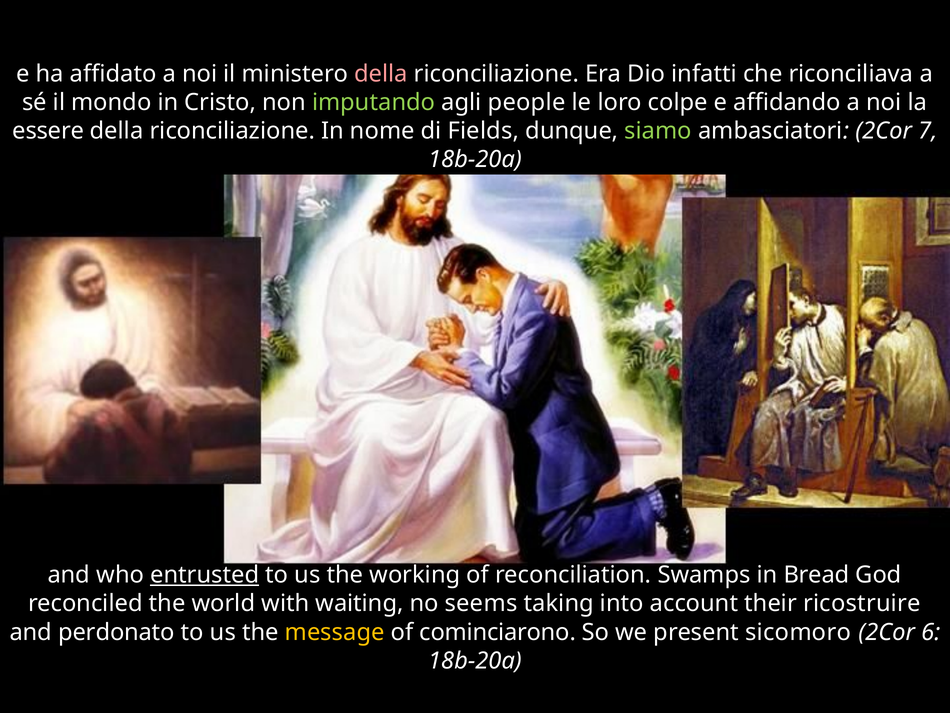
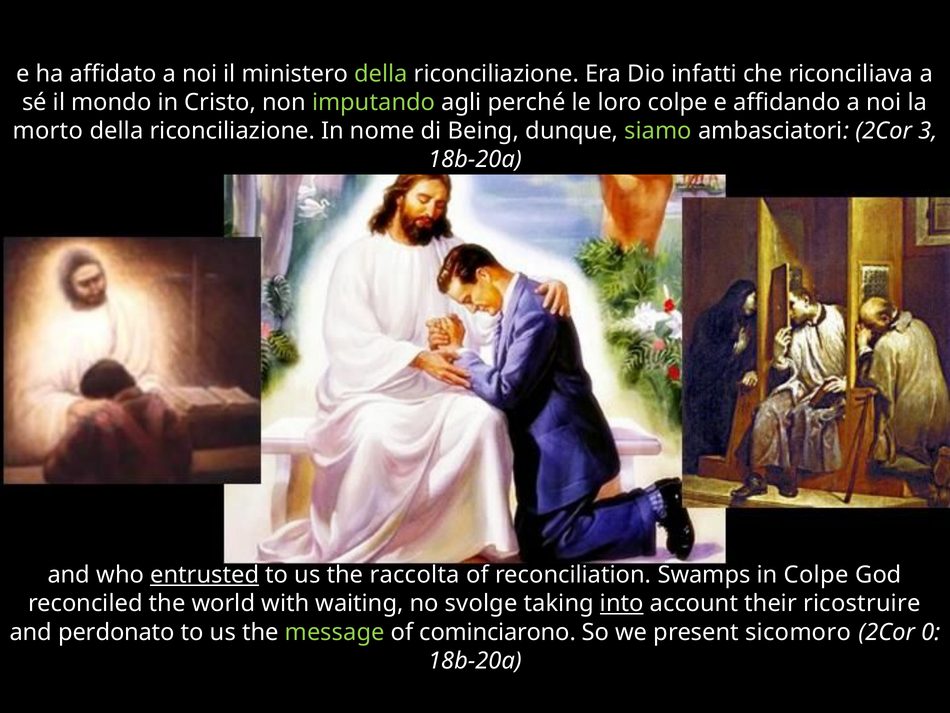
della at (381, 74) colour: pink -> light green
people: people -> perché
essere: essere -> morto
Fields: Fields -> Being
7: 7 -> 3
working: working -> raccolta
in Bread: Bread -> Colpe
seems: seems -> svolge
into underline: none -> present
message colour: yellow -> light green
6: 6 -> 0
